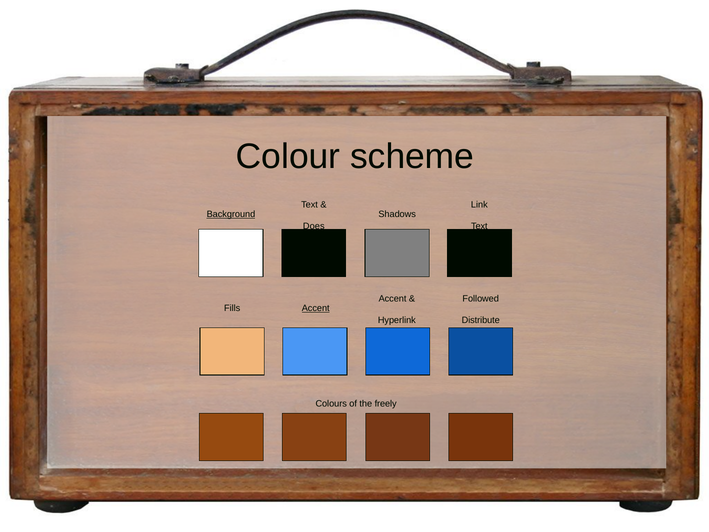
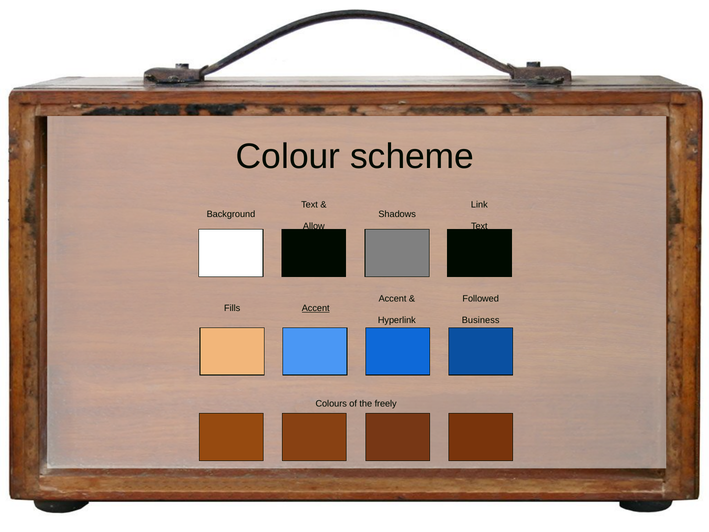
Background underline: present -> none
Does: Does -> Allow
Distribute: Distribute -> Business
